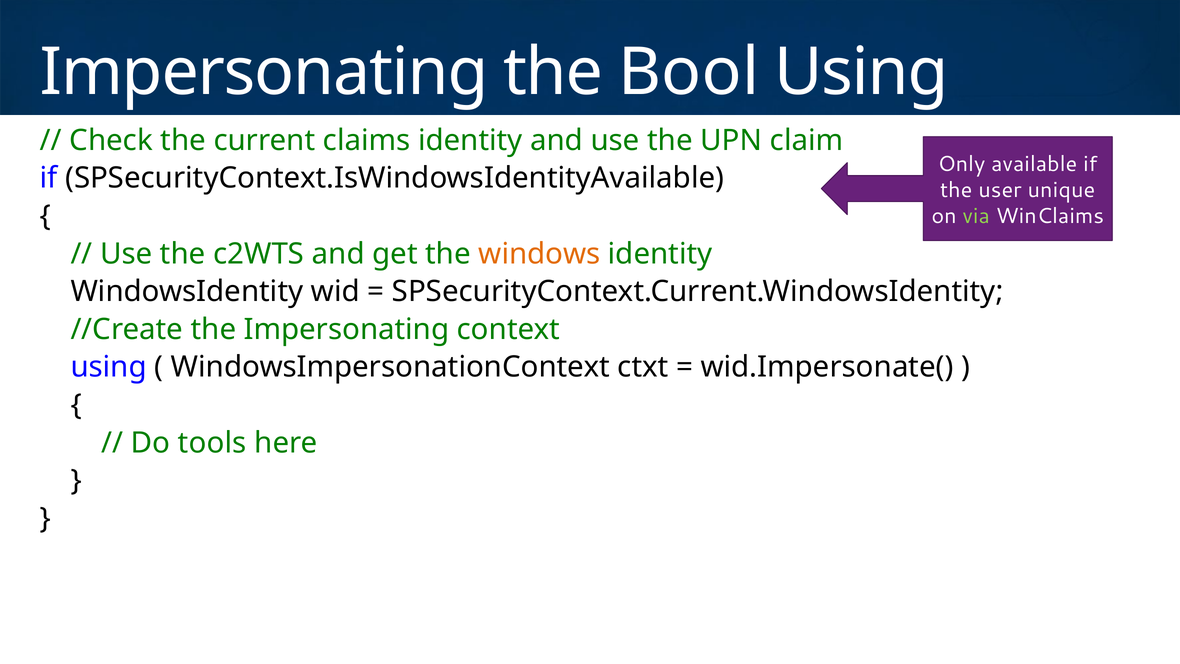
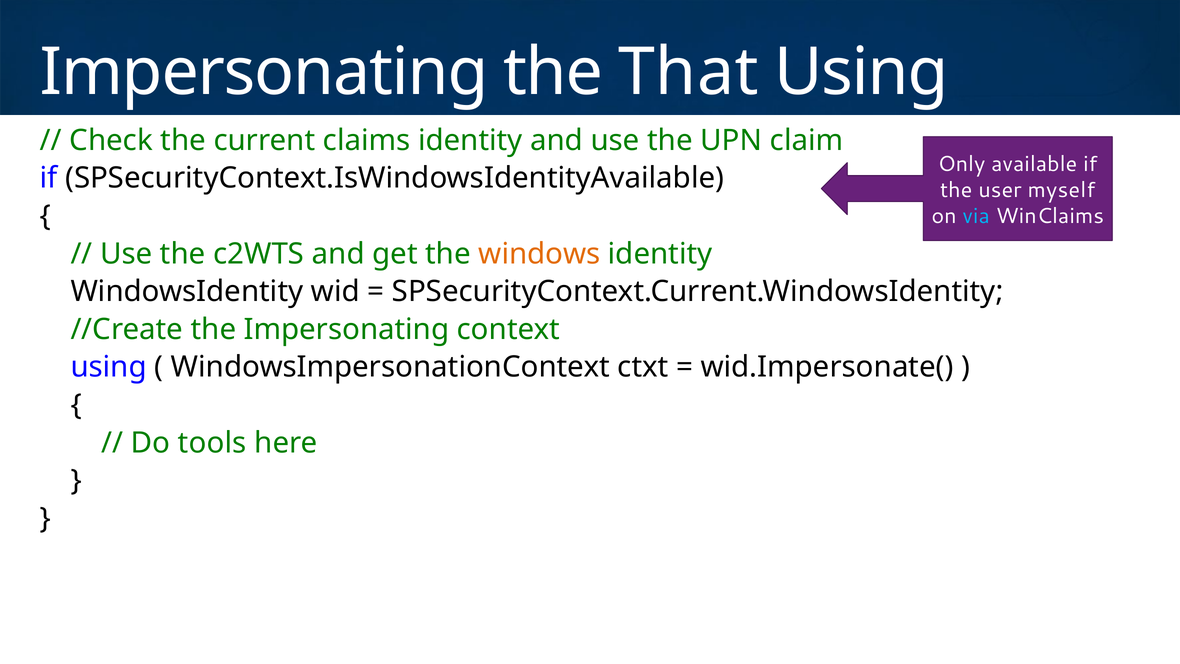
Bool: Bool -> That
unique: unique -> myself
via colour: light green -> light blue
